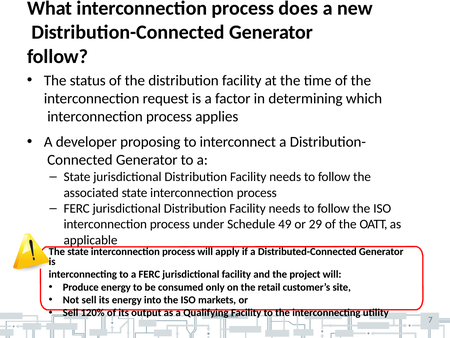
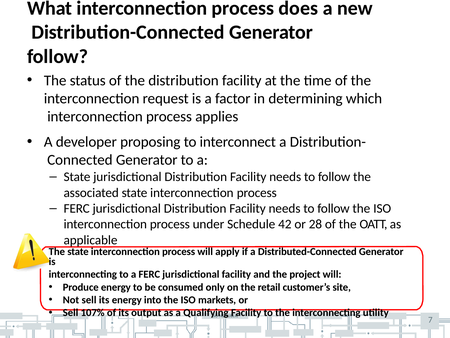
49: 49 -> 42
29: 29 -> 28
120%: 120% -> 107%
